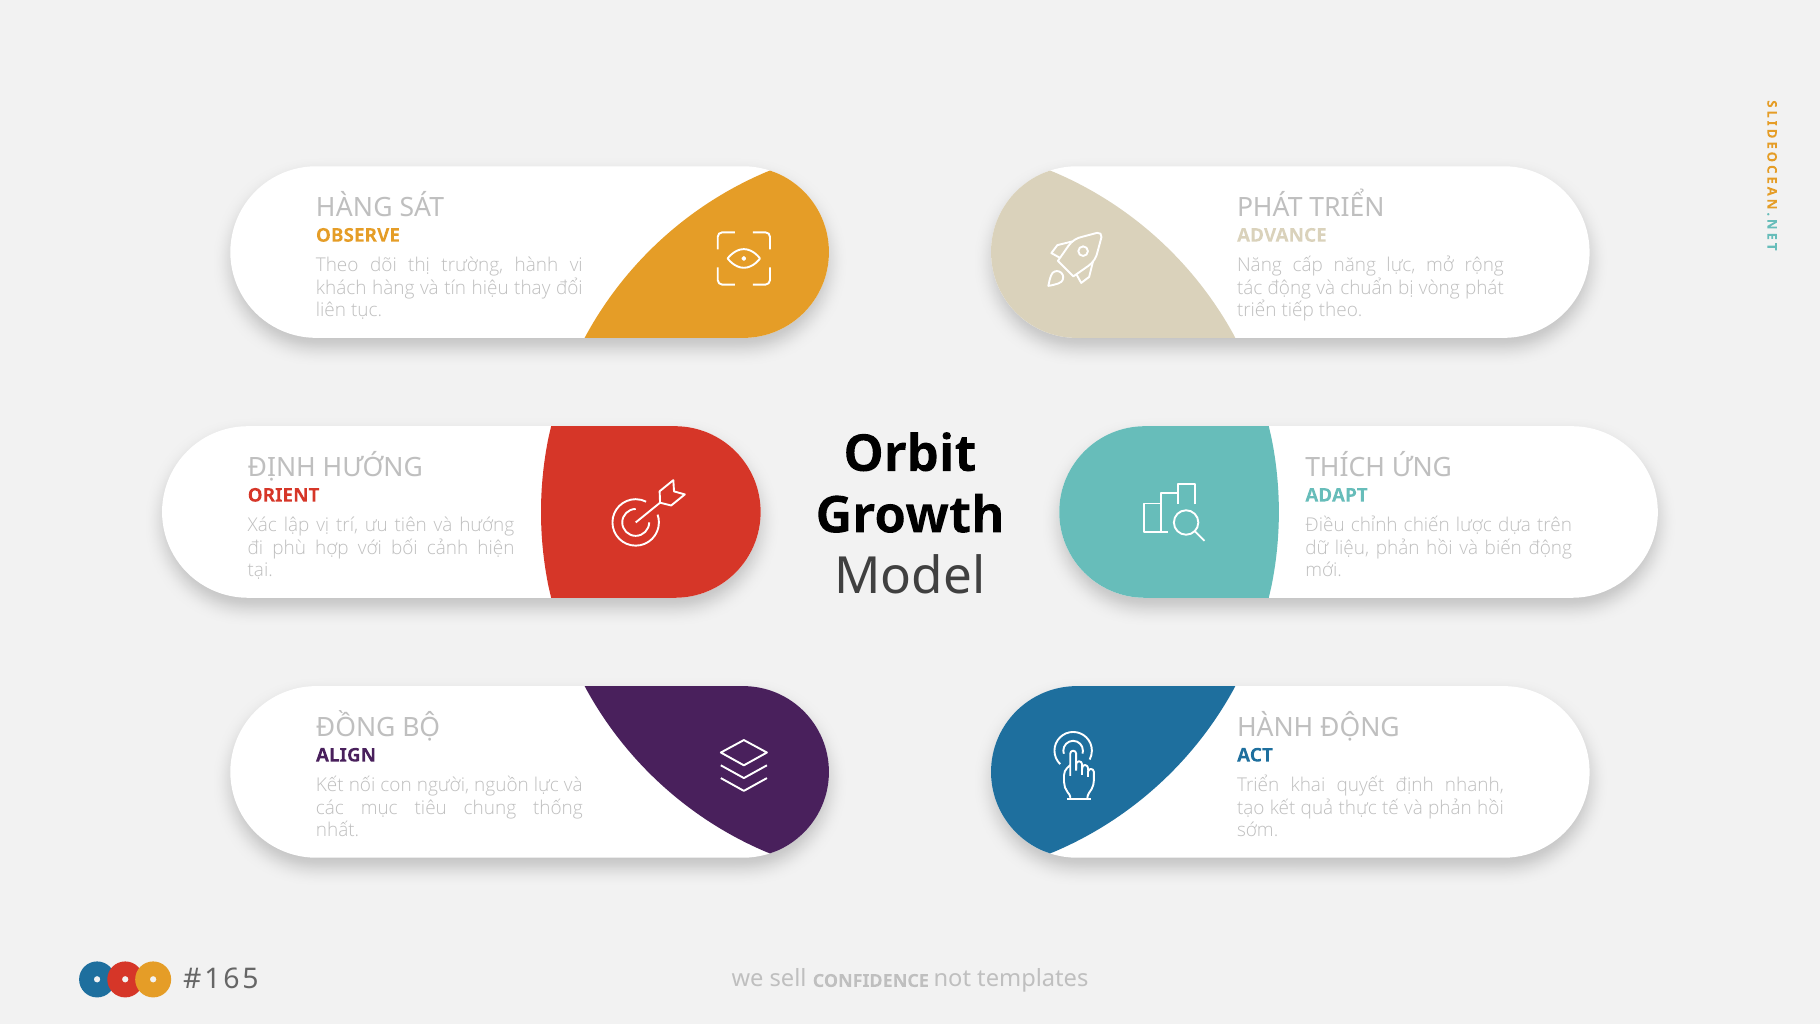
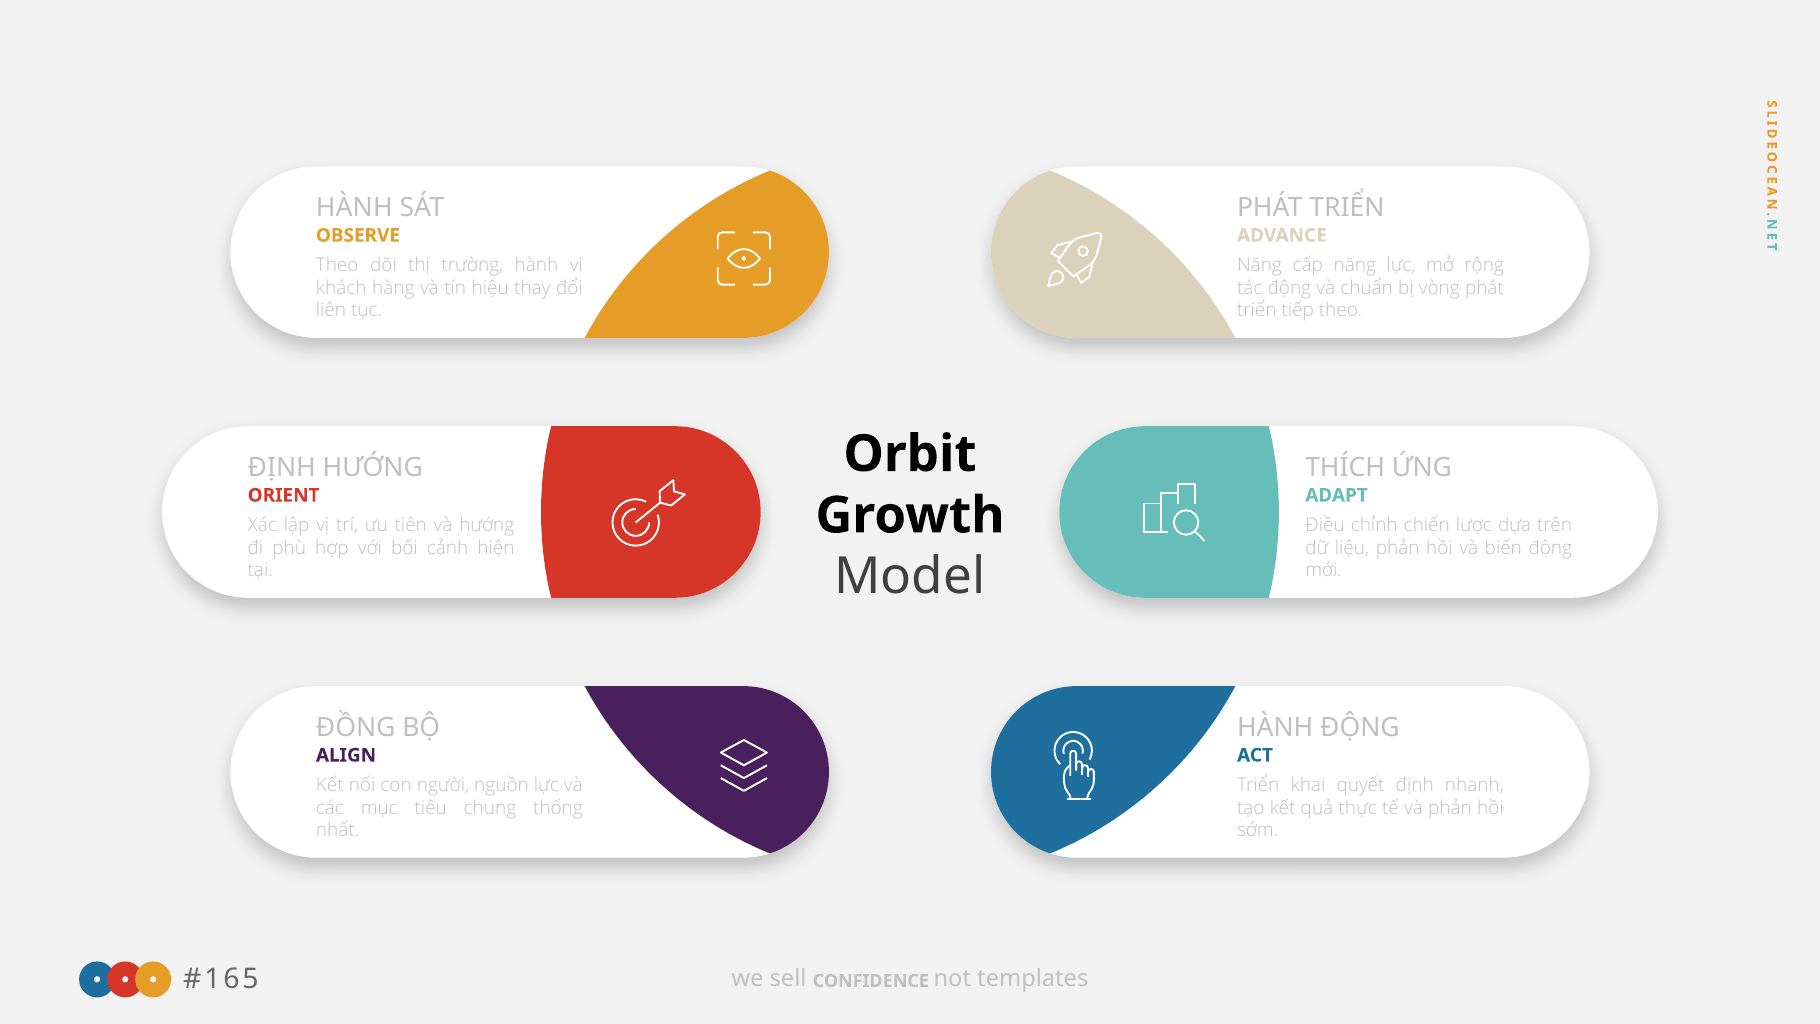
HÀNG at (354, 207): HÀNG -> HÀNH
